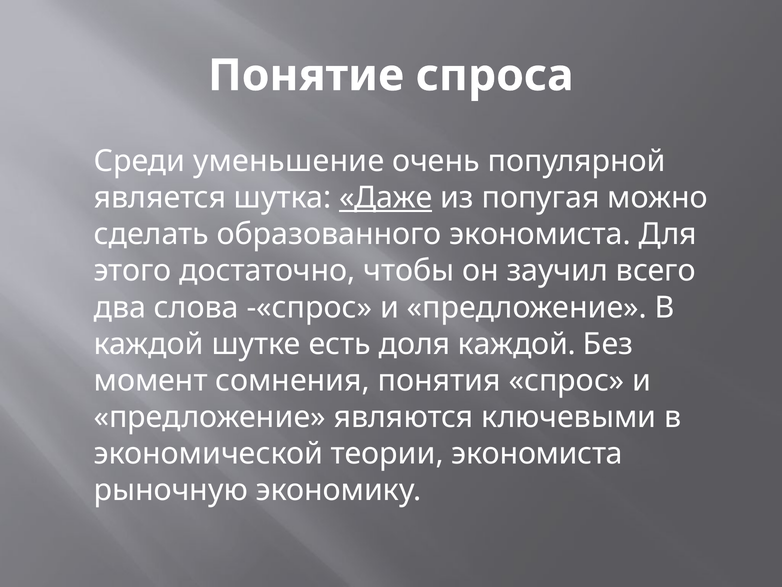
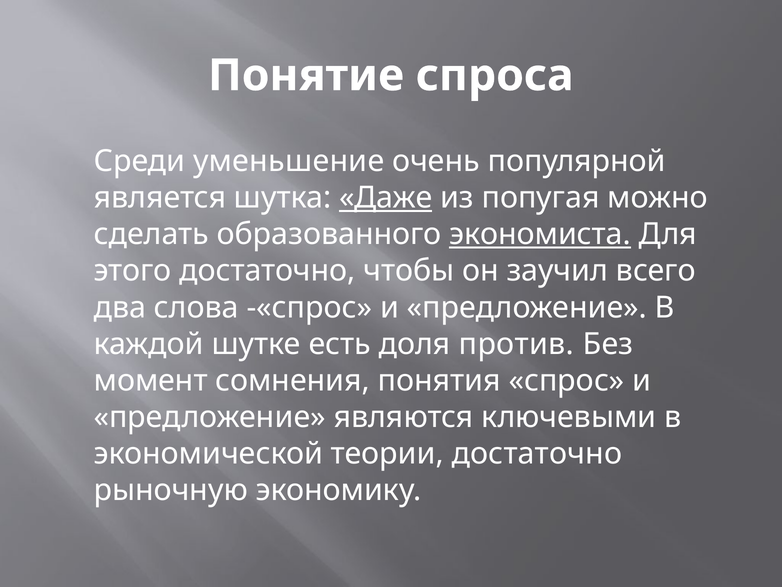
экономиста at (540, 234) underline: none -> present
доля каждой: каждой -> против
теории экономиста: экономиста -> достаточно
